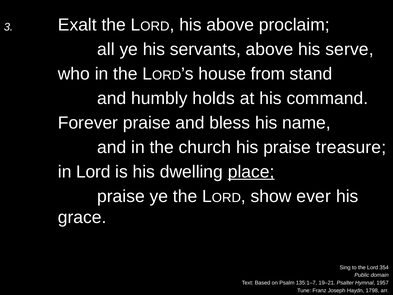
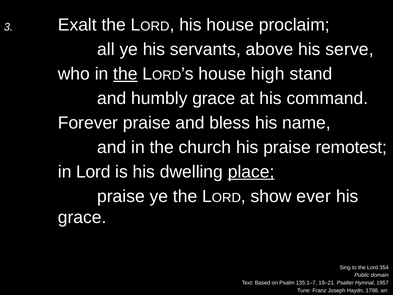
his above: above -> house
the at (125, 74) underline: none -> present
from: from -> high
humbly holds: holds -> grace
treasure: treasure -> remotest
